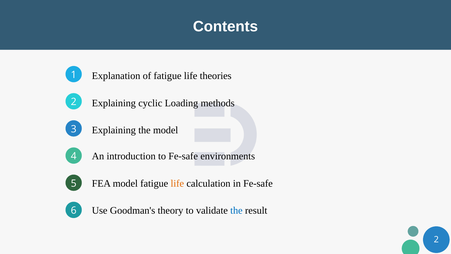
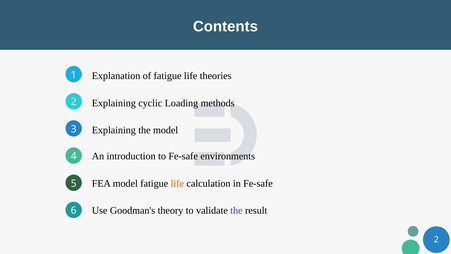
the at (236, 210) colour: blue -> purple
